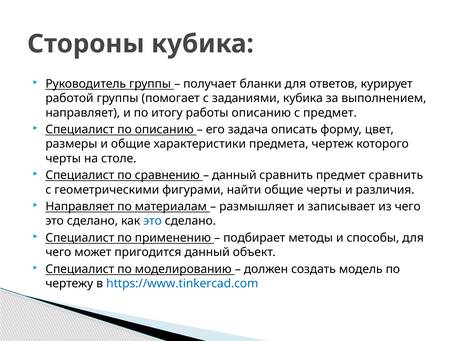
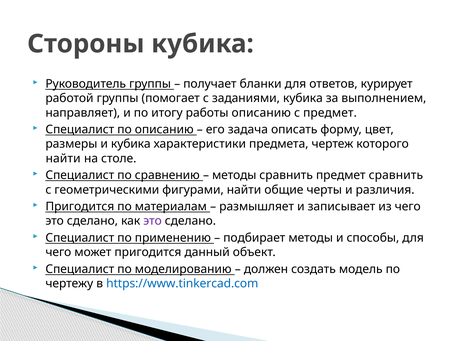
и общие: общие -> кубика
черты at (63, 159): черты -> найти
данный at (234, 175): данный -> методы
Направляет at (80, 207): Направляет -> Пригодится
это at (153, 221) colour: blue -> purple
